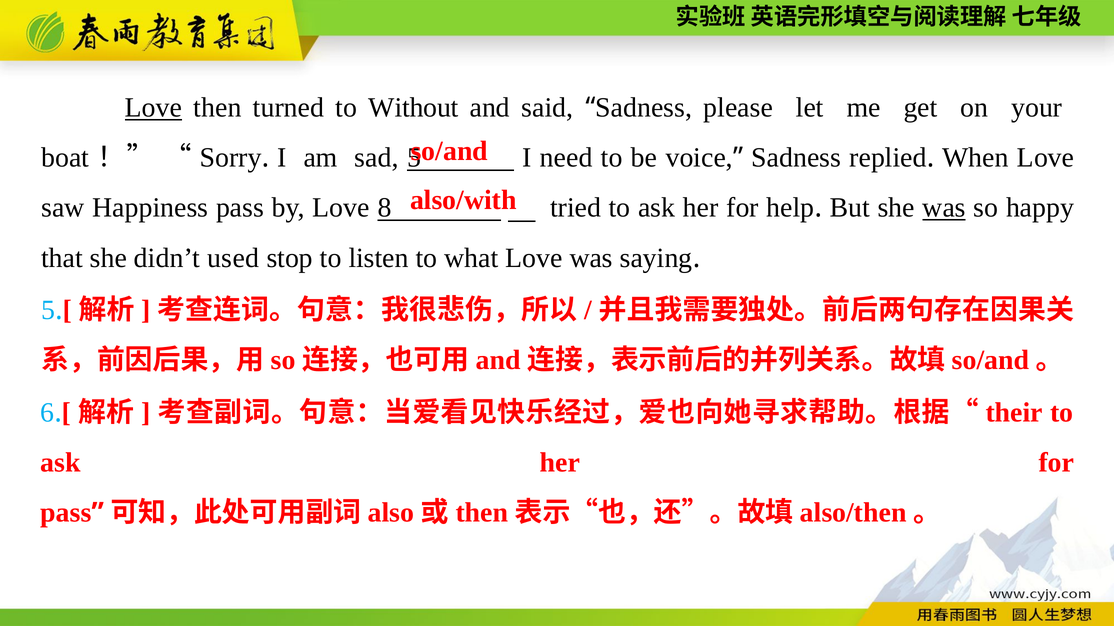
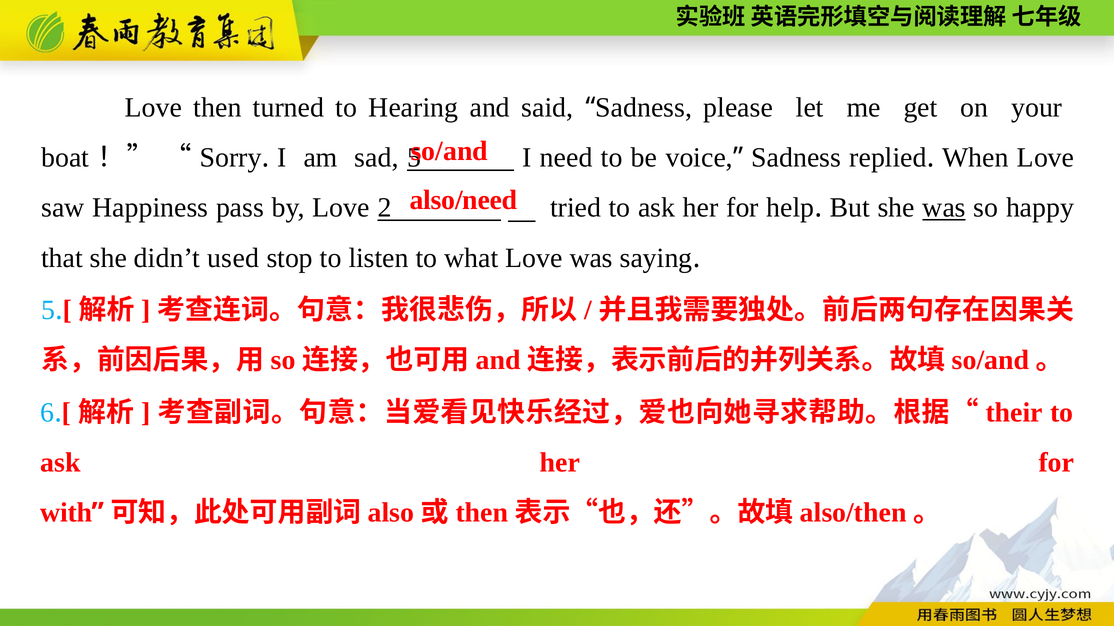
Love at (153, 108) underline: present -> none
Without: Without -> Hearing
also/with: also/with -> also/need
8: 8 -> 2
pass at (66, 513): pass -> with
